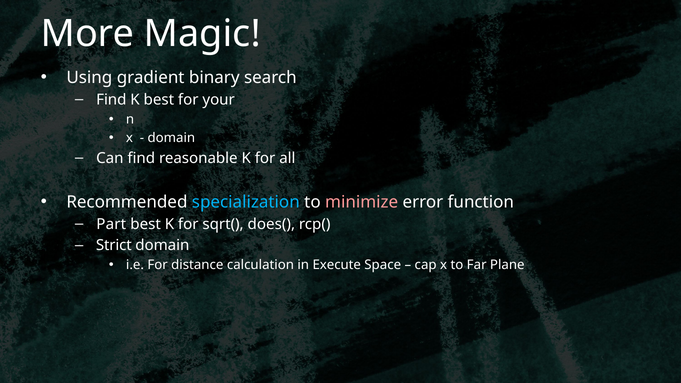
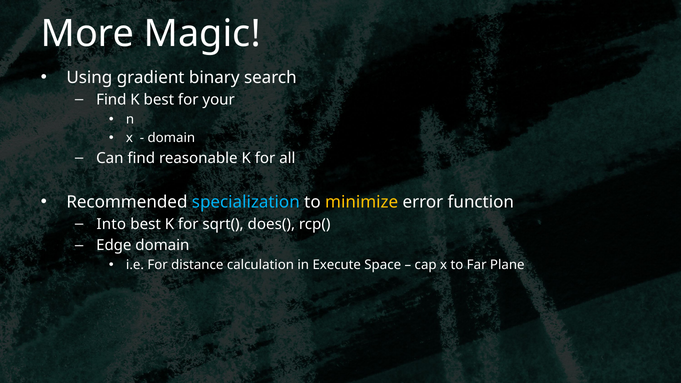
minimize colour: pink -> yellow
Part: Part -> Into
Strict: Strict -> Edge
